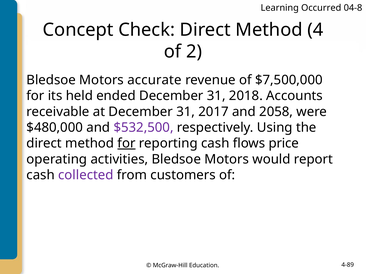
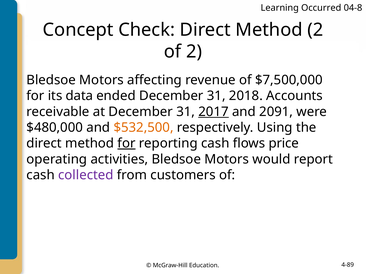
Method 4: 4 -> 2
accurate: accurate -> affecting
held: held -> data
2017 underline: none -> present
2058: 2058 -> 2091
$532,500 colour: purple -> orange
